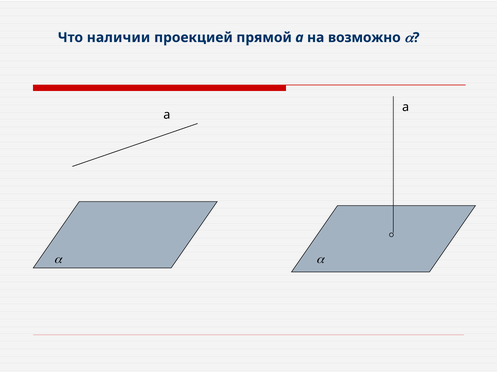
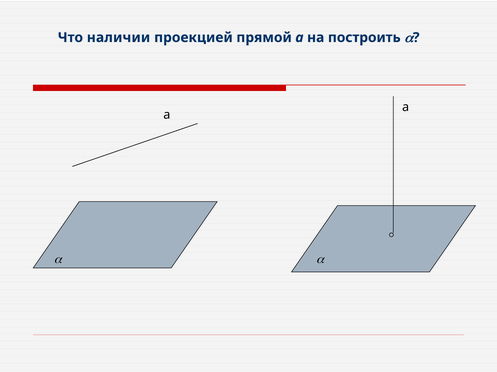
возможно: возможно -> построить
